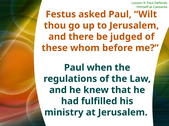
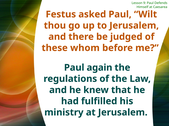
when: when -> again
